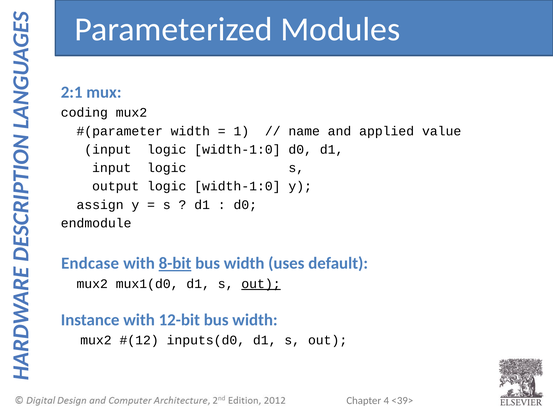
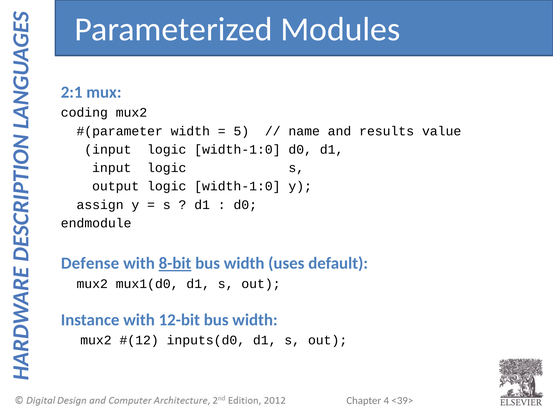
1: 1 -> 5
applied: applied -> results
Endcase: Endcase -> Defense
out at (261, 284) underline: present -> none
